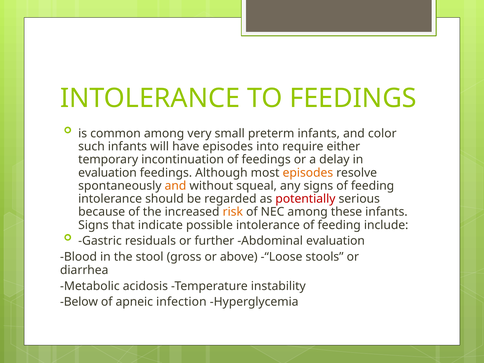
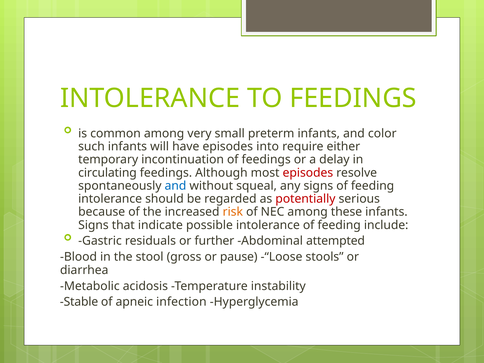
evaluation at (107, 173): evaluation -> circulating
episodes at (308, 173) colour: orange -> red
and at (175, 186) colour: orange -> blue
Abdominal evaluation: evaluation -> attempted
above: above -> pause
Below: Below -> Stable
